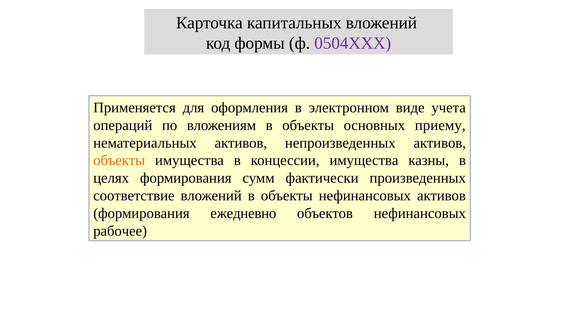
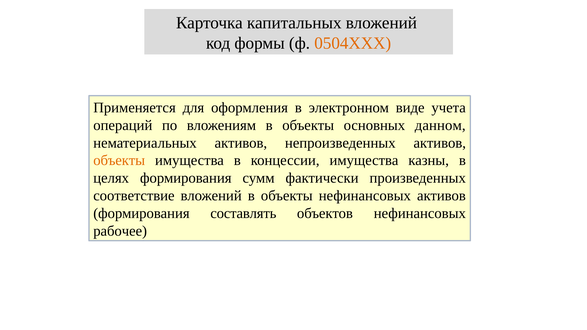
0504ХХХ colour: purple -> orange
приему: приему -> данном
ежедневно: ежедневно -> составлять
